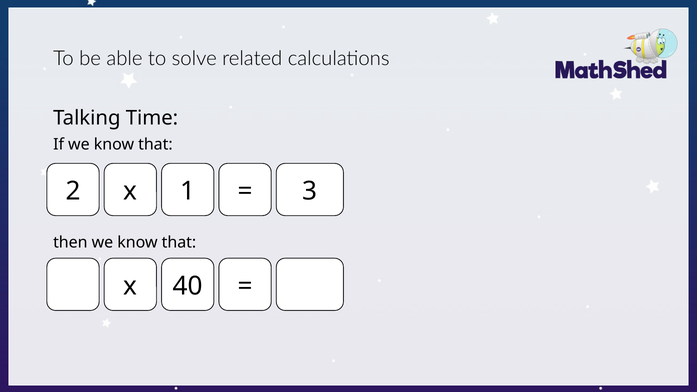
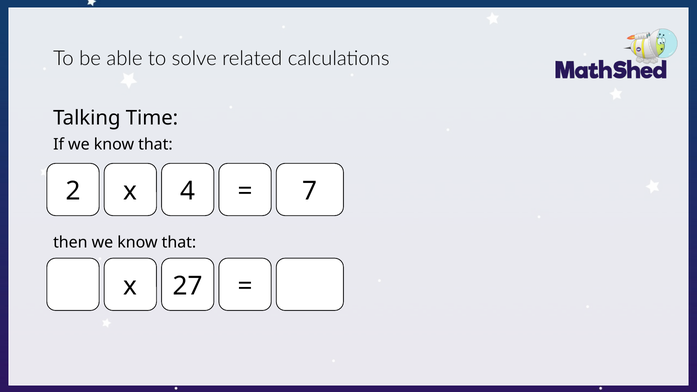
1: 1 -> 4
3: 3 -> 7
x 40: 40 -> 27
